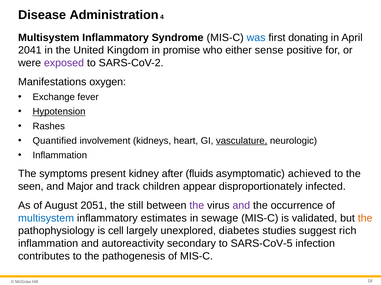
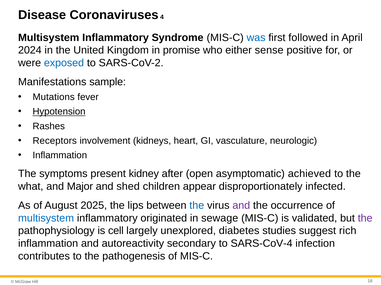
Administration: Administration -> Coronaviruses
donating: donating -> followed
2041: 2041 -> 2024
exposed colour: purple -> blue
oxygen: oxygen -> sample
Exchange: Exchange -> Mutations
Quantified: Quantified -> Receptors
vasculature underline: present -> none
fluids: fluids -> open
seen: seen -> what
track: track -> shed
2051: 2051 -> 2025
still: still -> lips
the at (197, 206) colour: purple -> blue
estimates: estimates -> originated
the at (365, 219) colour: orange -> purple
SARS-CoV-5: SARS-CoV-5 -> SARS-CoV-4
